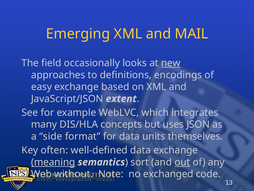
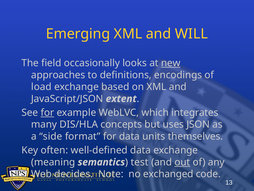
MAIL: MAIL -> WILL
easy: easy -> load
for at (47, 112) underline: none -> present
meaning underline: present -> none
sort: sort -> test
without: without -> decides
